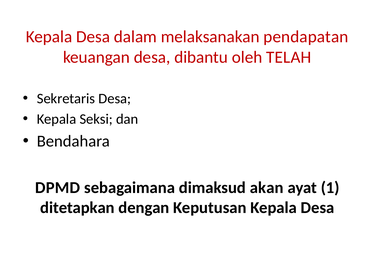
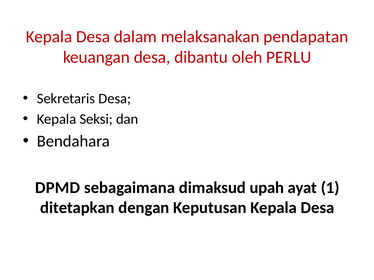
TELAH: TELAH -> PERLU
akan: akan -> upah
